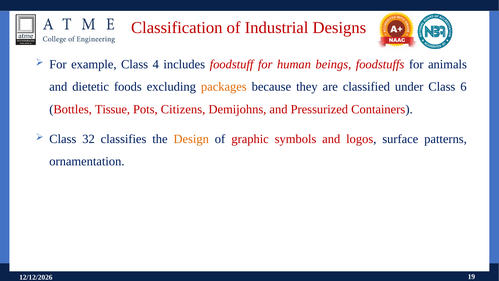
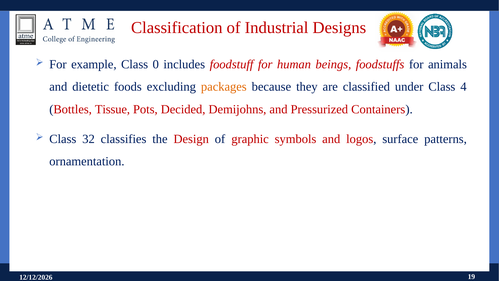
4: 4 -> 0
6: 6 -> 4
Citizens: Citizens -> Decided
Design colour: orange -> red
